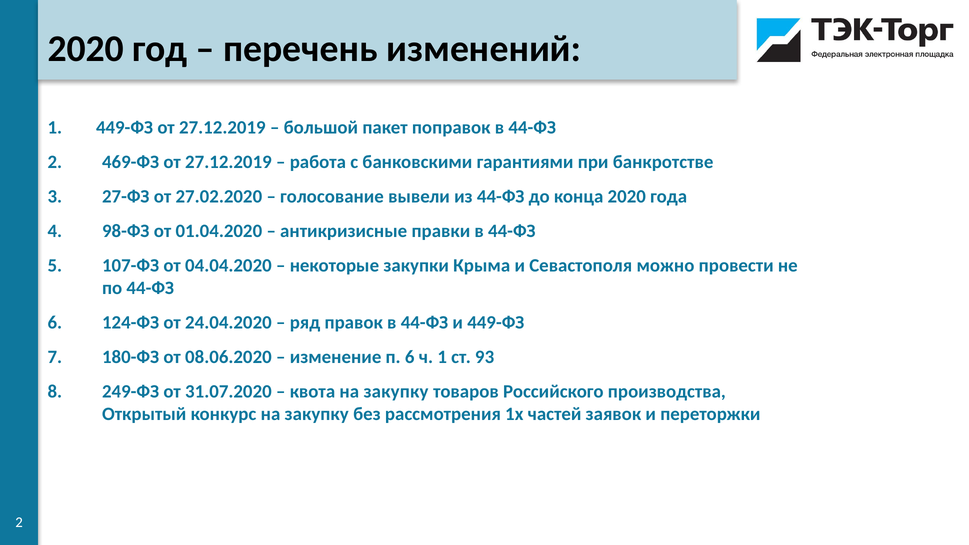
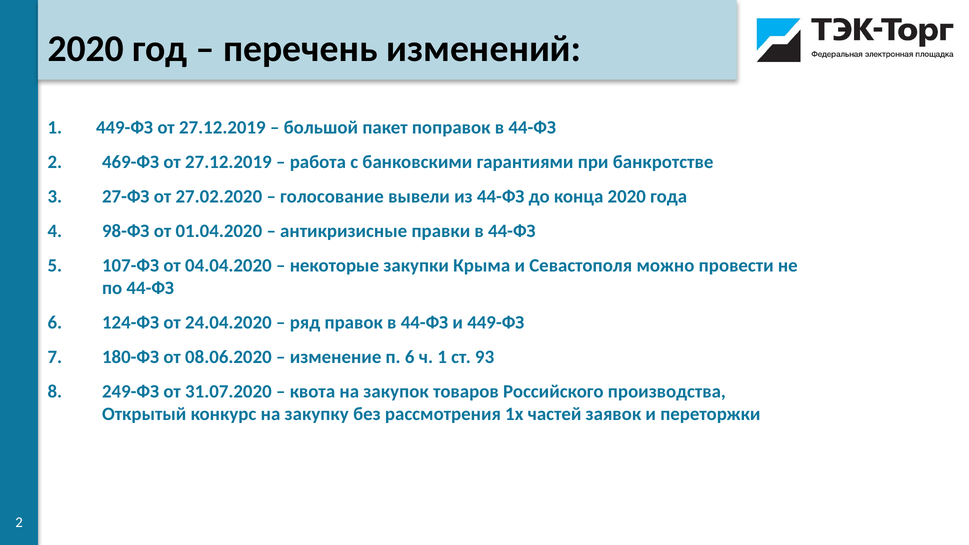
квота на закупку: закупку -> закупок
